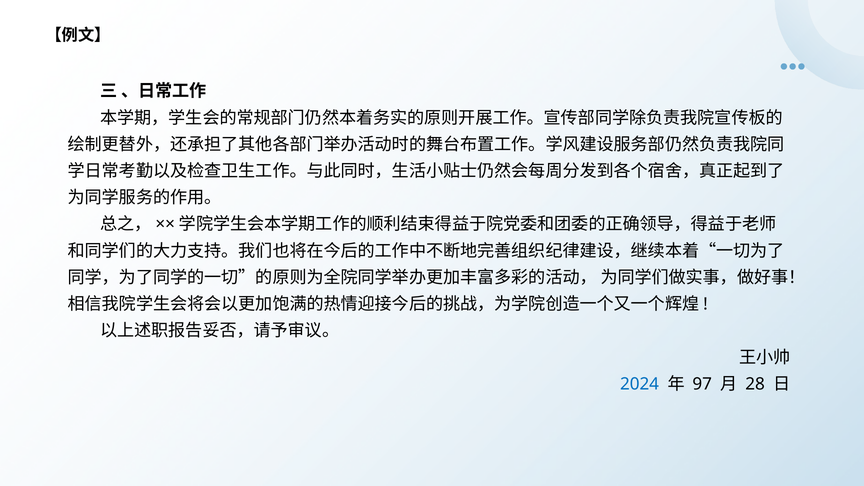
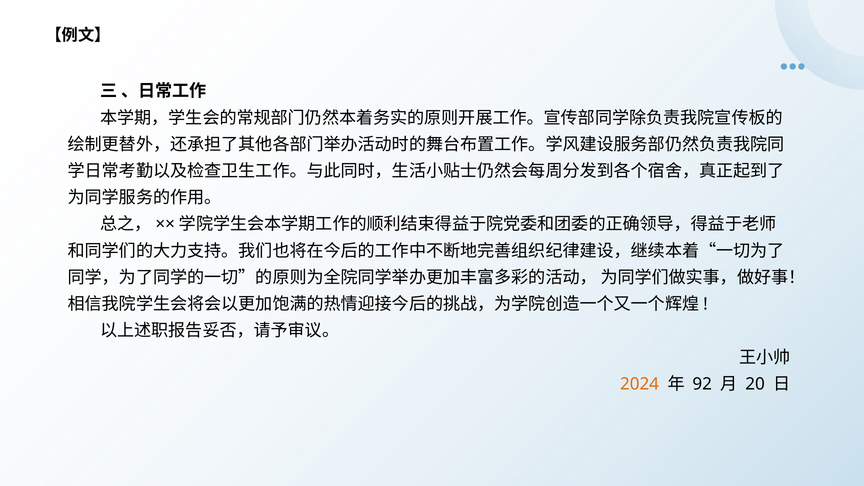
2024 colour: blue -> orange
97: 97 -> 92
28: 28 -> 20
